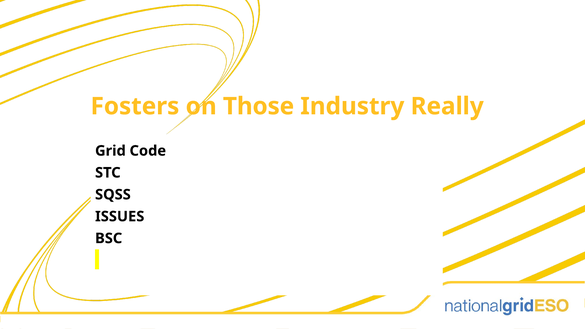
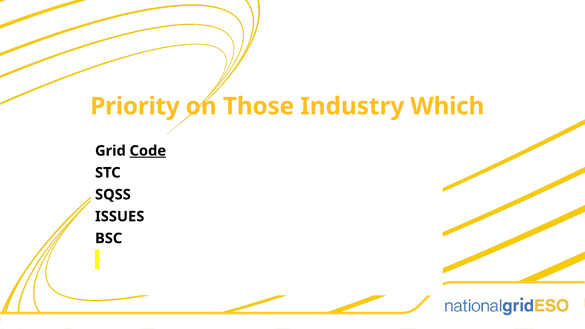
Fosters: Fosters -> Priority
Really: Really -> Which
Code underline: none -> present
